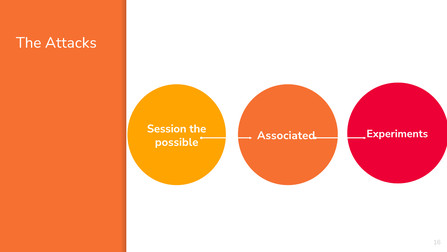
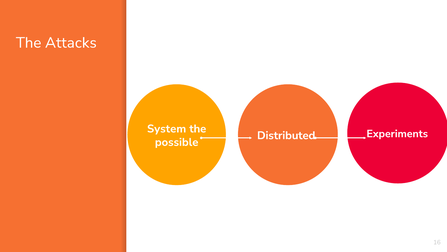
Session: Session -> System
Associated: Associated -> Distributed
